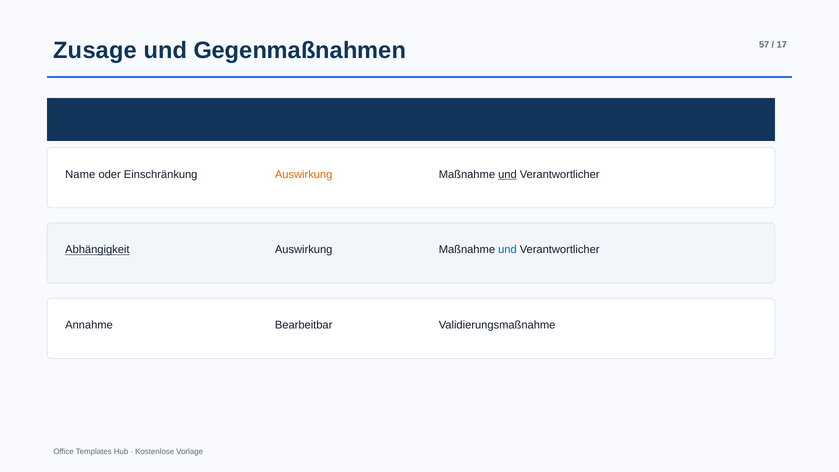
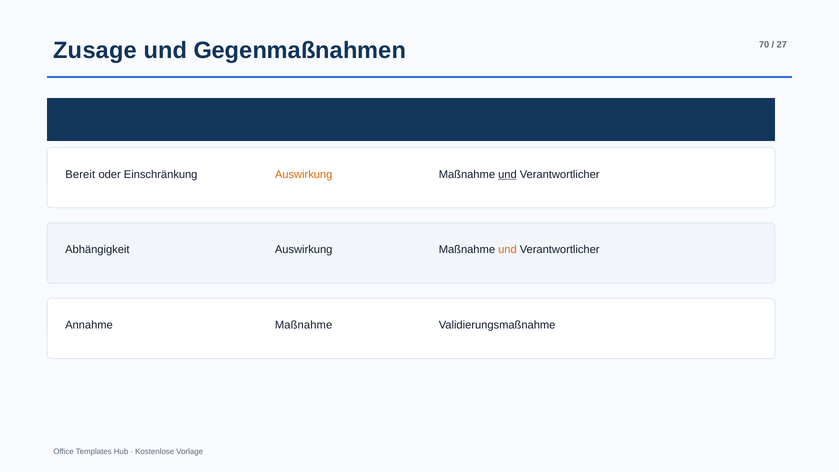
57: 57 -> 70
17: 17 -> 27
Name: Name -> Bereit
Abhängigkeit underline: present -> none
und at (507, 250) colour: blue -> orange
Annahme Bearbeitbar: Bearbeitbar -> Maßnahme
